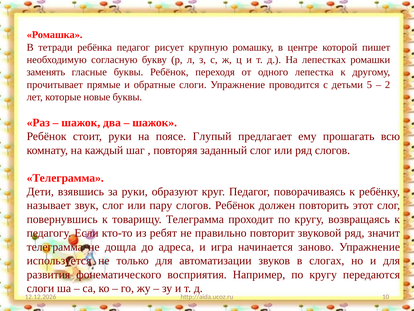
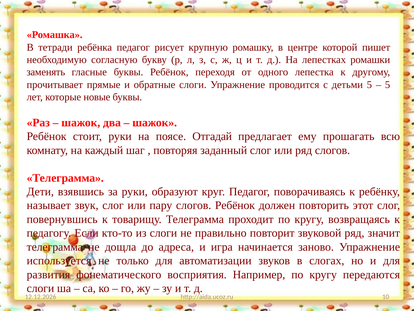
2 at (388, 85): 2 -> 5
Глупый: Глупый -> Отгадай
из ребят: ребят -> слоги
